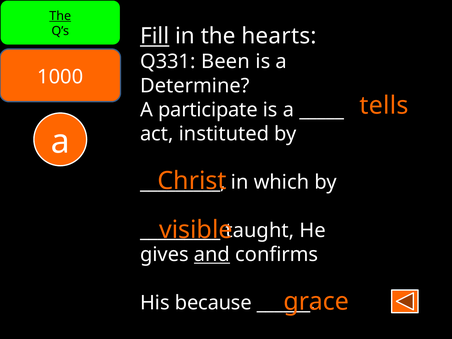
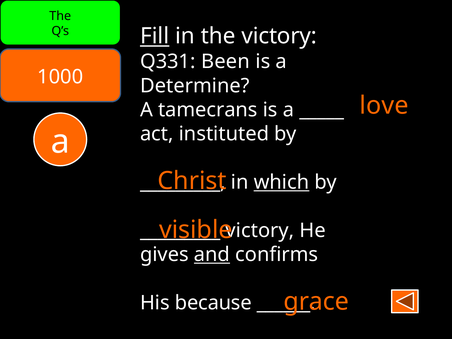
The at (60, 16) underline: present -> none
the hearts: hearts -> victory
tells: tells -> love
participate: participate -> tamecrans
which underline: none -> present
taught at (260, 230): taught -> victory
